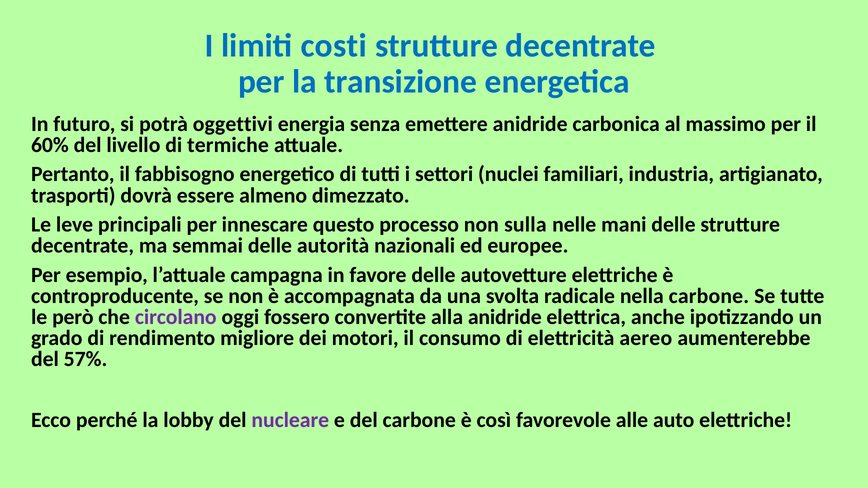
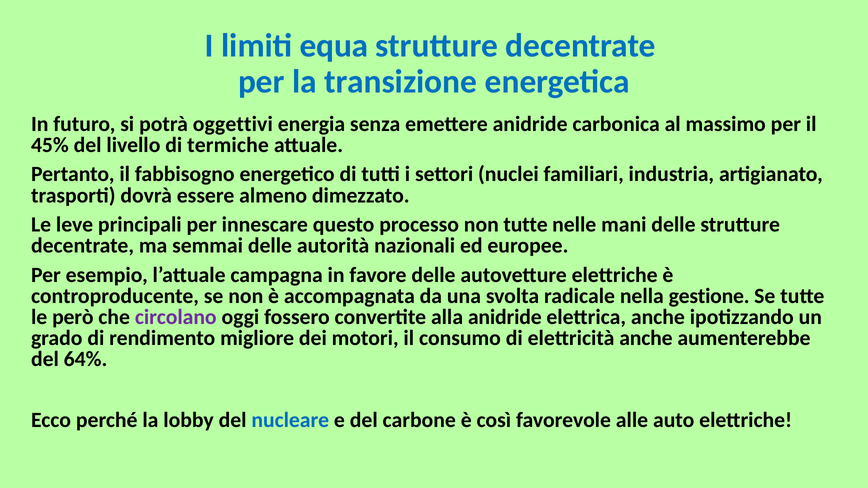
costi: costi -> equa
60%: 60% -> 45%
non sulla: sulla -> tutte
nella carbone: carbone -> gestione
elettricità aereo: aereo -> anche
57%: 57% -> 64%
nucleare colour: purple -> blue
